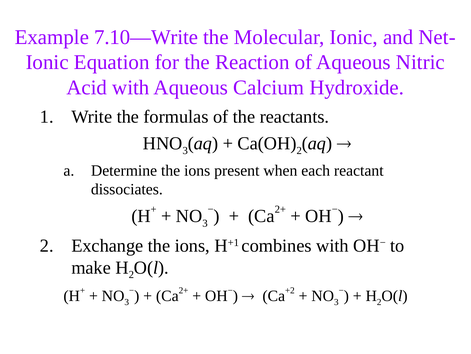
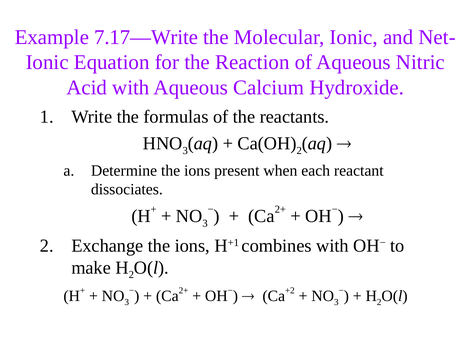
7.10—Write: 7.10—Write -> 7.17—Write
